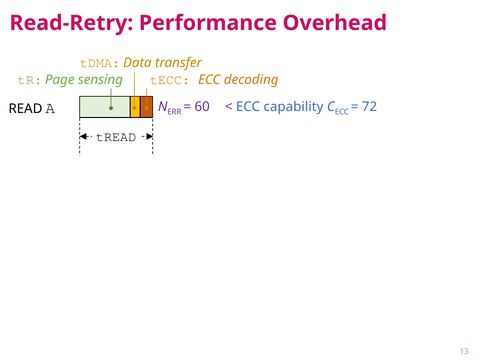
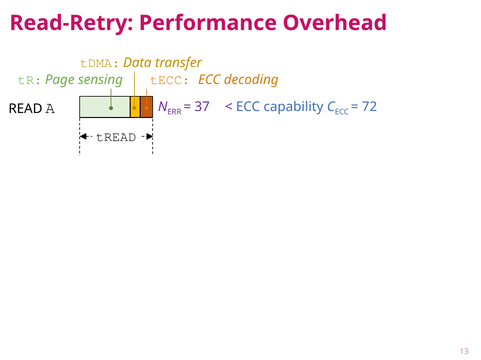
60: 60 -> 37
